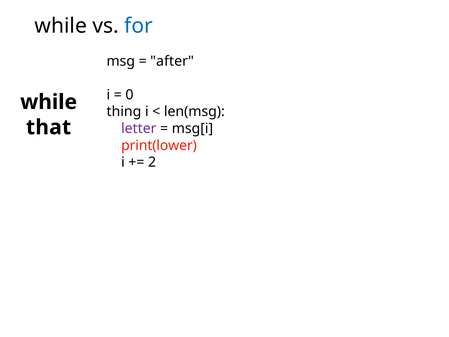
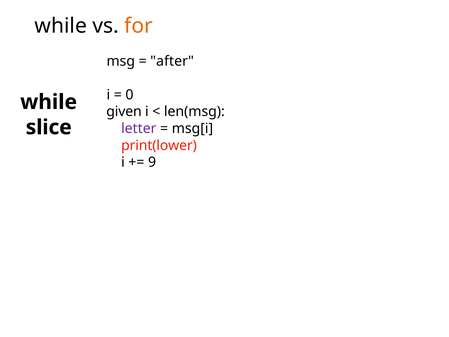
for colour: blue -> orange
thing: thing -> given
that: that -> slice
2: 2 -> 9
